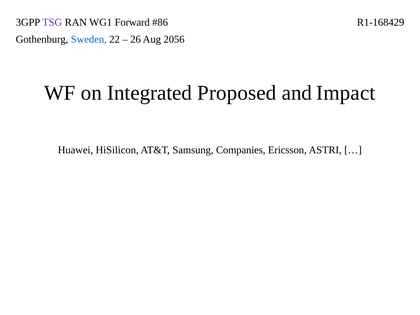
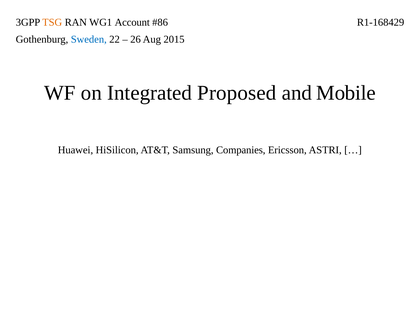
TSG colour: purple -> orange
Forward: Forward -> Account
2056: 2056 -> 2015
Impact: Impact -> Mobile
